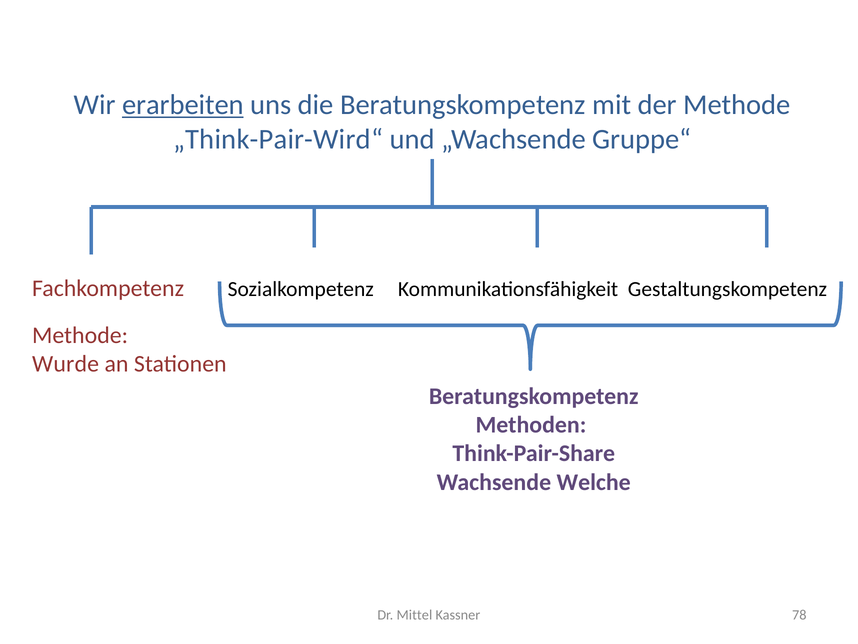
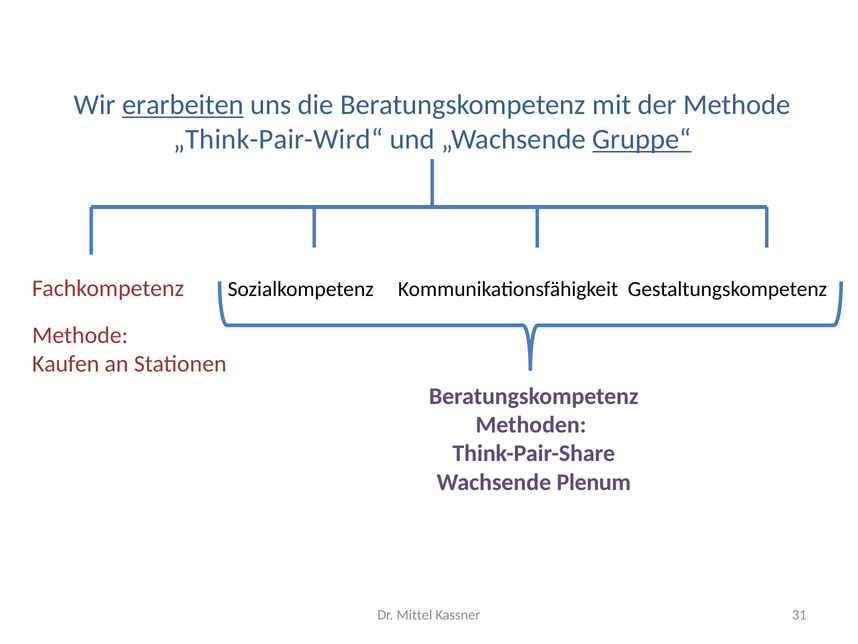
Gruppe“ underline: none -> present
Wurde: Wurde -> Kaufen
Welche: Welche -> Plenum
78: 78 -> 31
